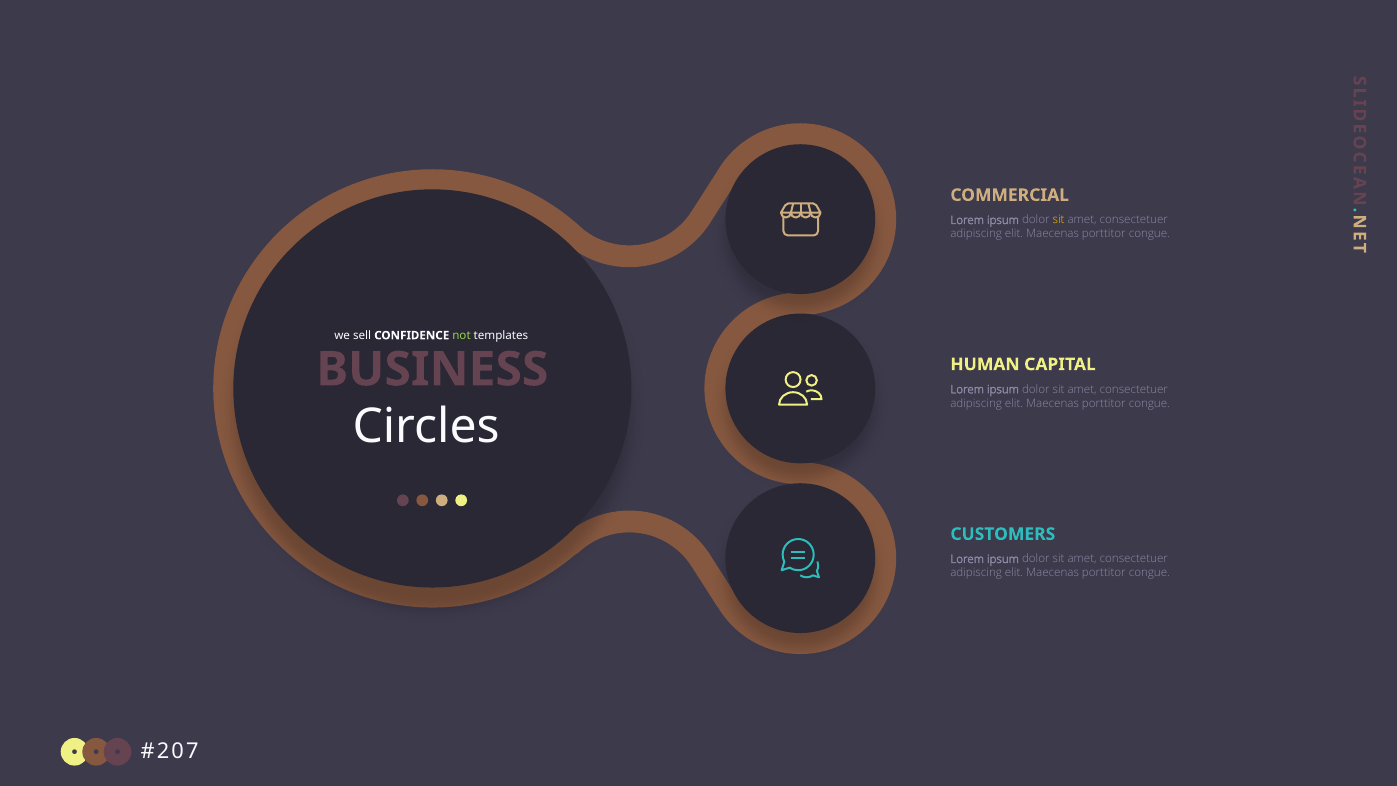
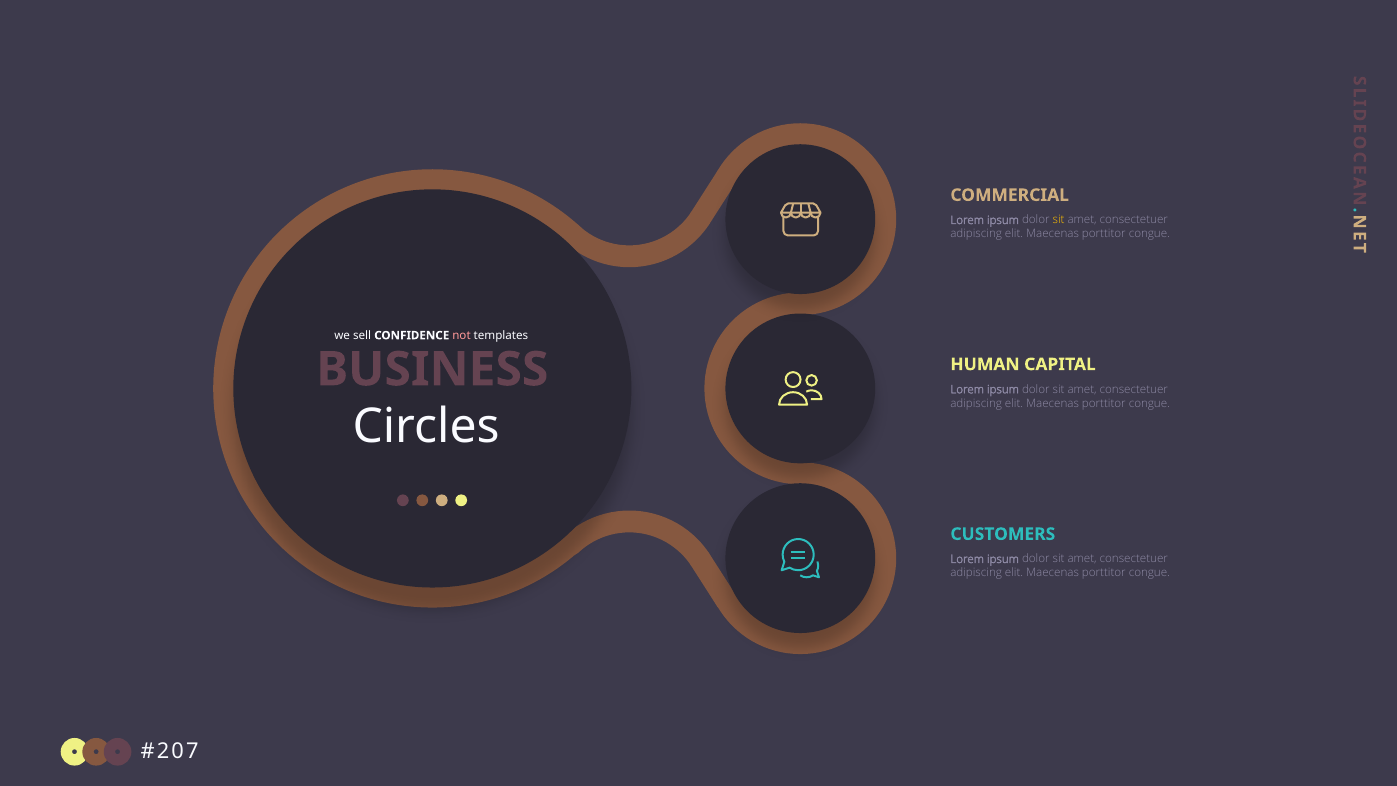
not colour: light green -> pink
